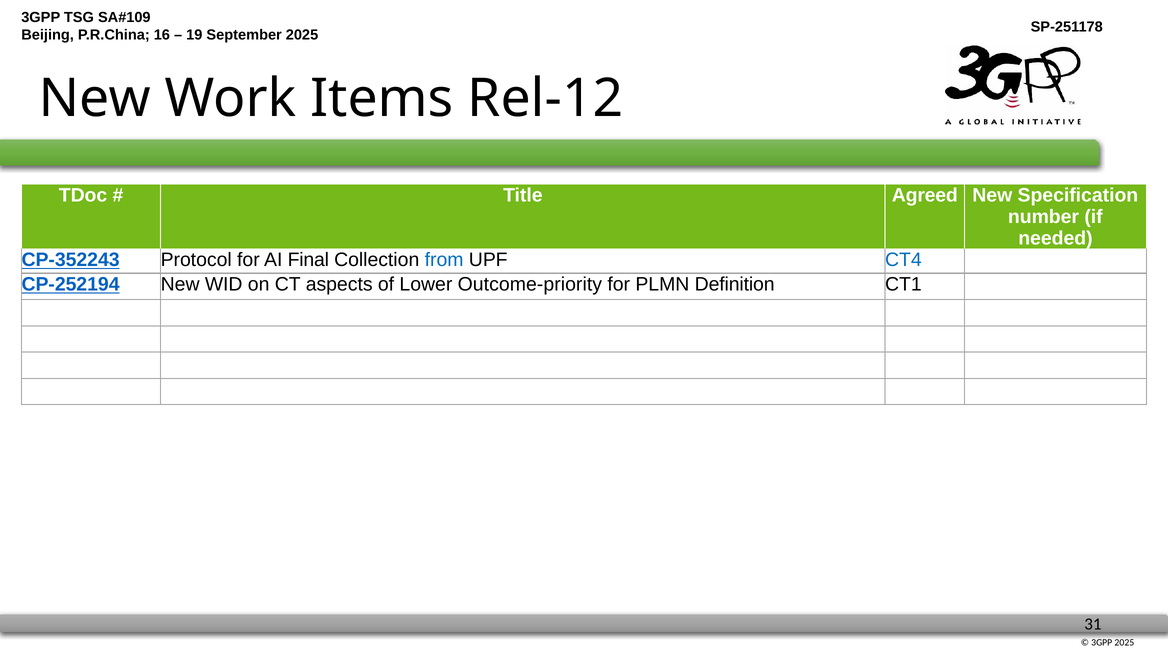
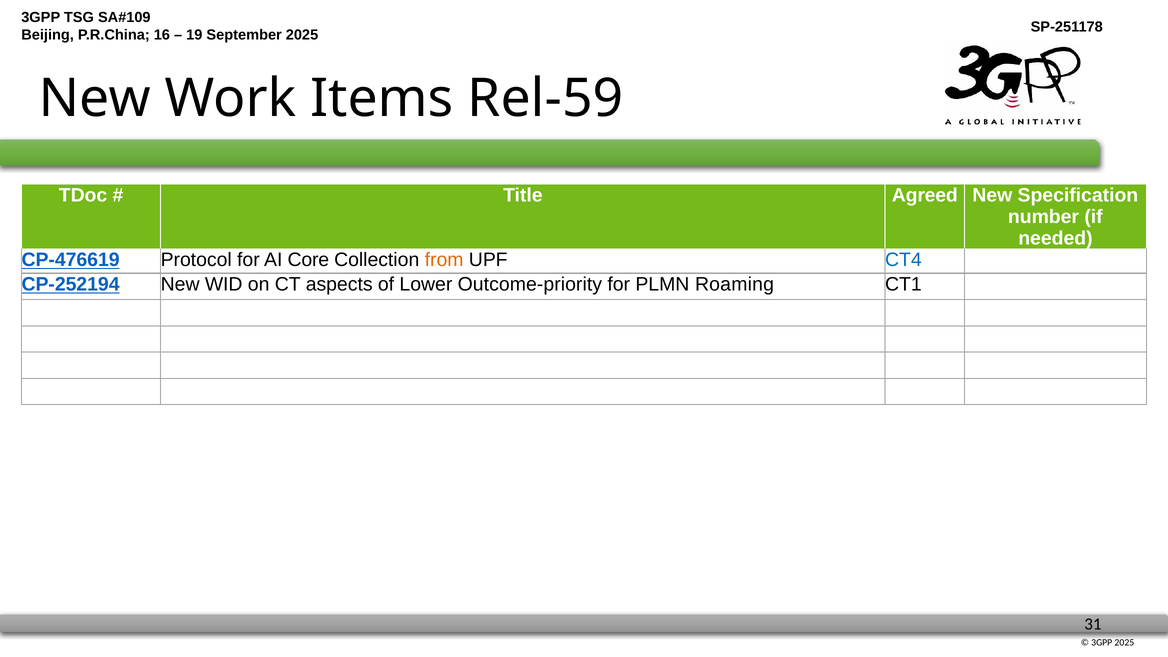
Rel-12: Rel-12 -> Rel-59
CP-352243: CP-352243 -> CP-476619
Final: Final -> Core
from colour: blue -> orange
Definition: Definition -> Roaming
